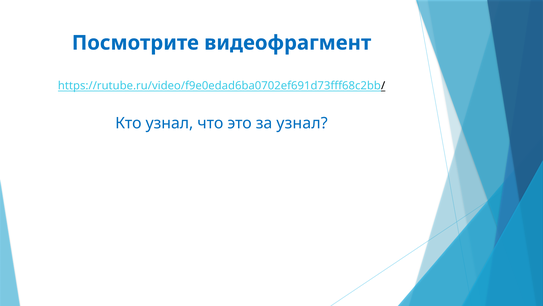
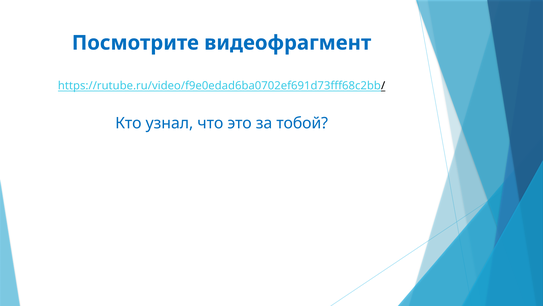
за узнал: узнал -> тобой
